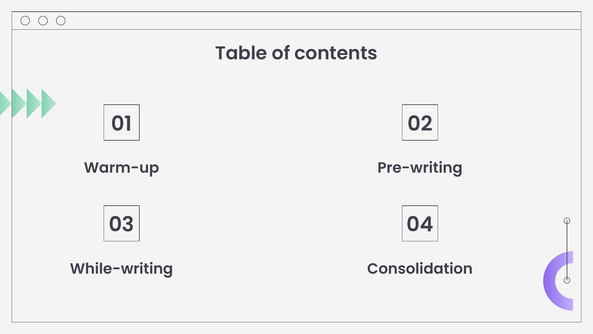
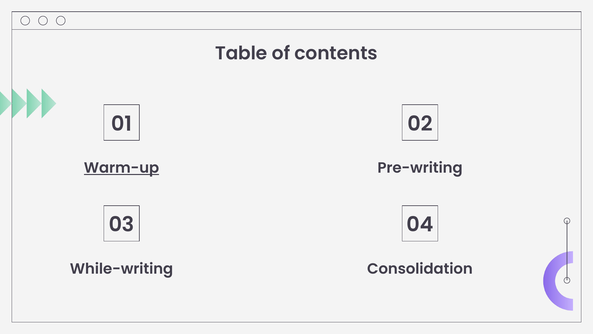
Warm-up underline: none -> present
